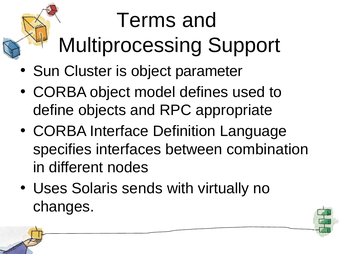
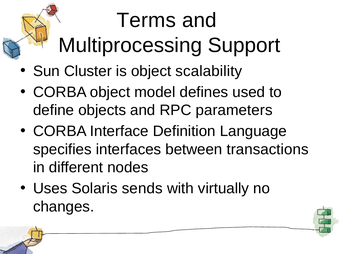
parameter: parameter -> scalability
appropriate: appropriate -> parameters
combination: combination -> transactions
